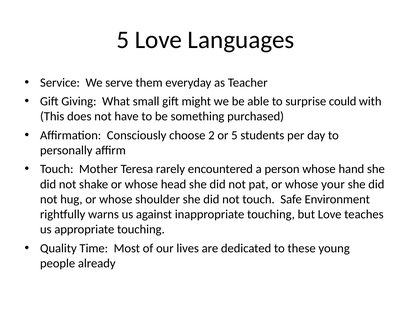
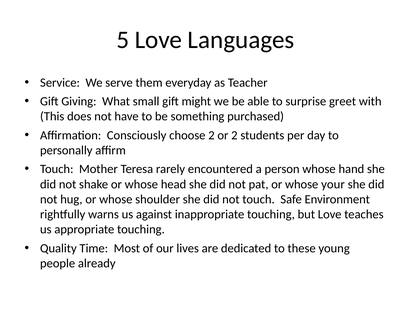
could: could -> greet
or 5: 5 -> 2
